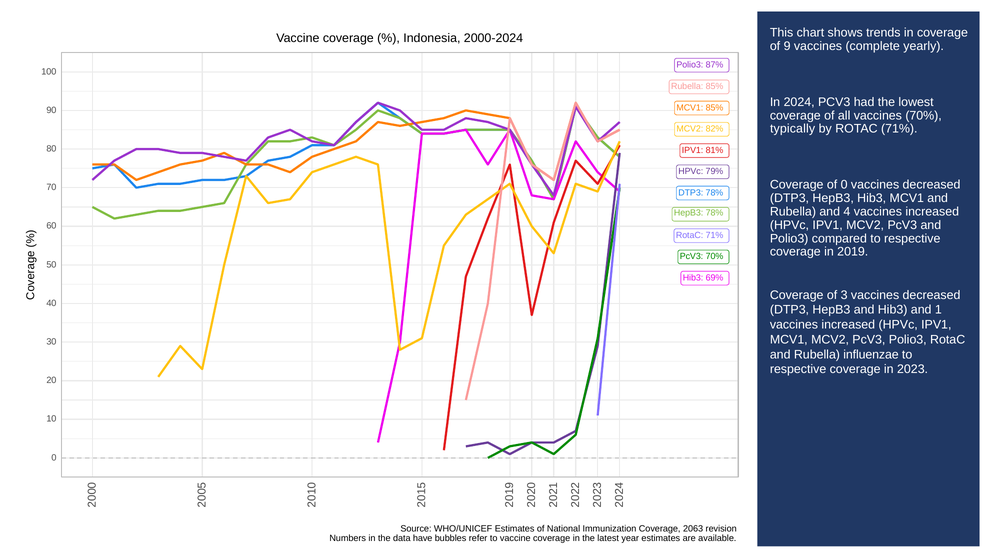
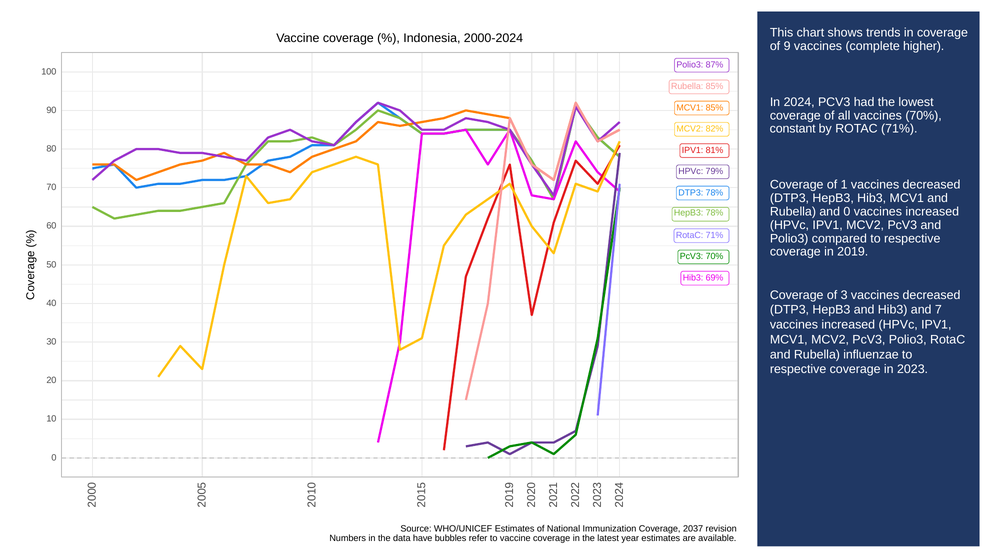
yearly: yearly -> higher
typically: typically -> constant
of 0: 0 -> 1
and 4: 4 -> 0
and 1: 1 -> 7
2063: 2063 -> 2037
